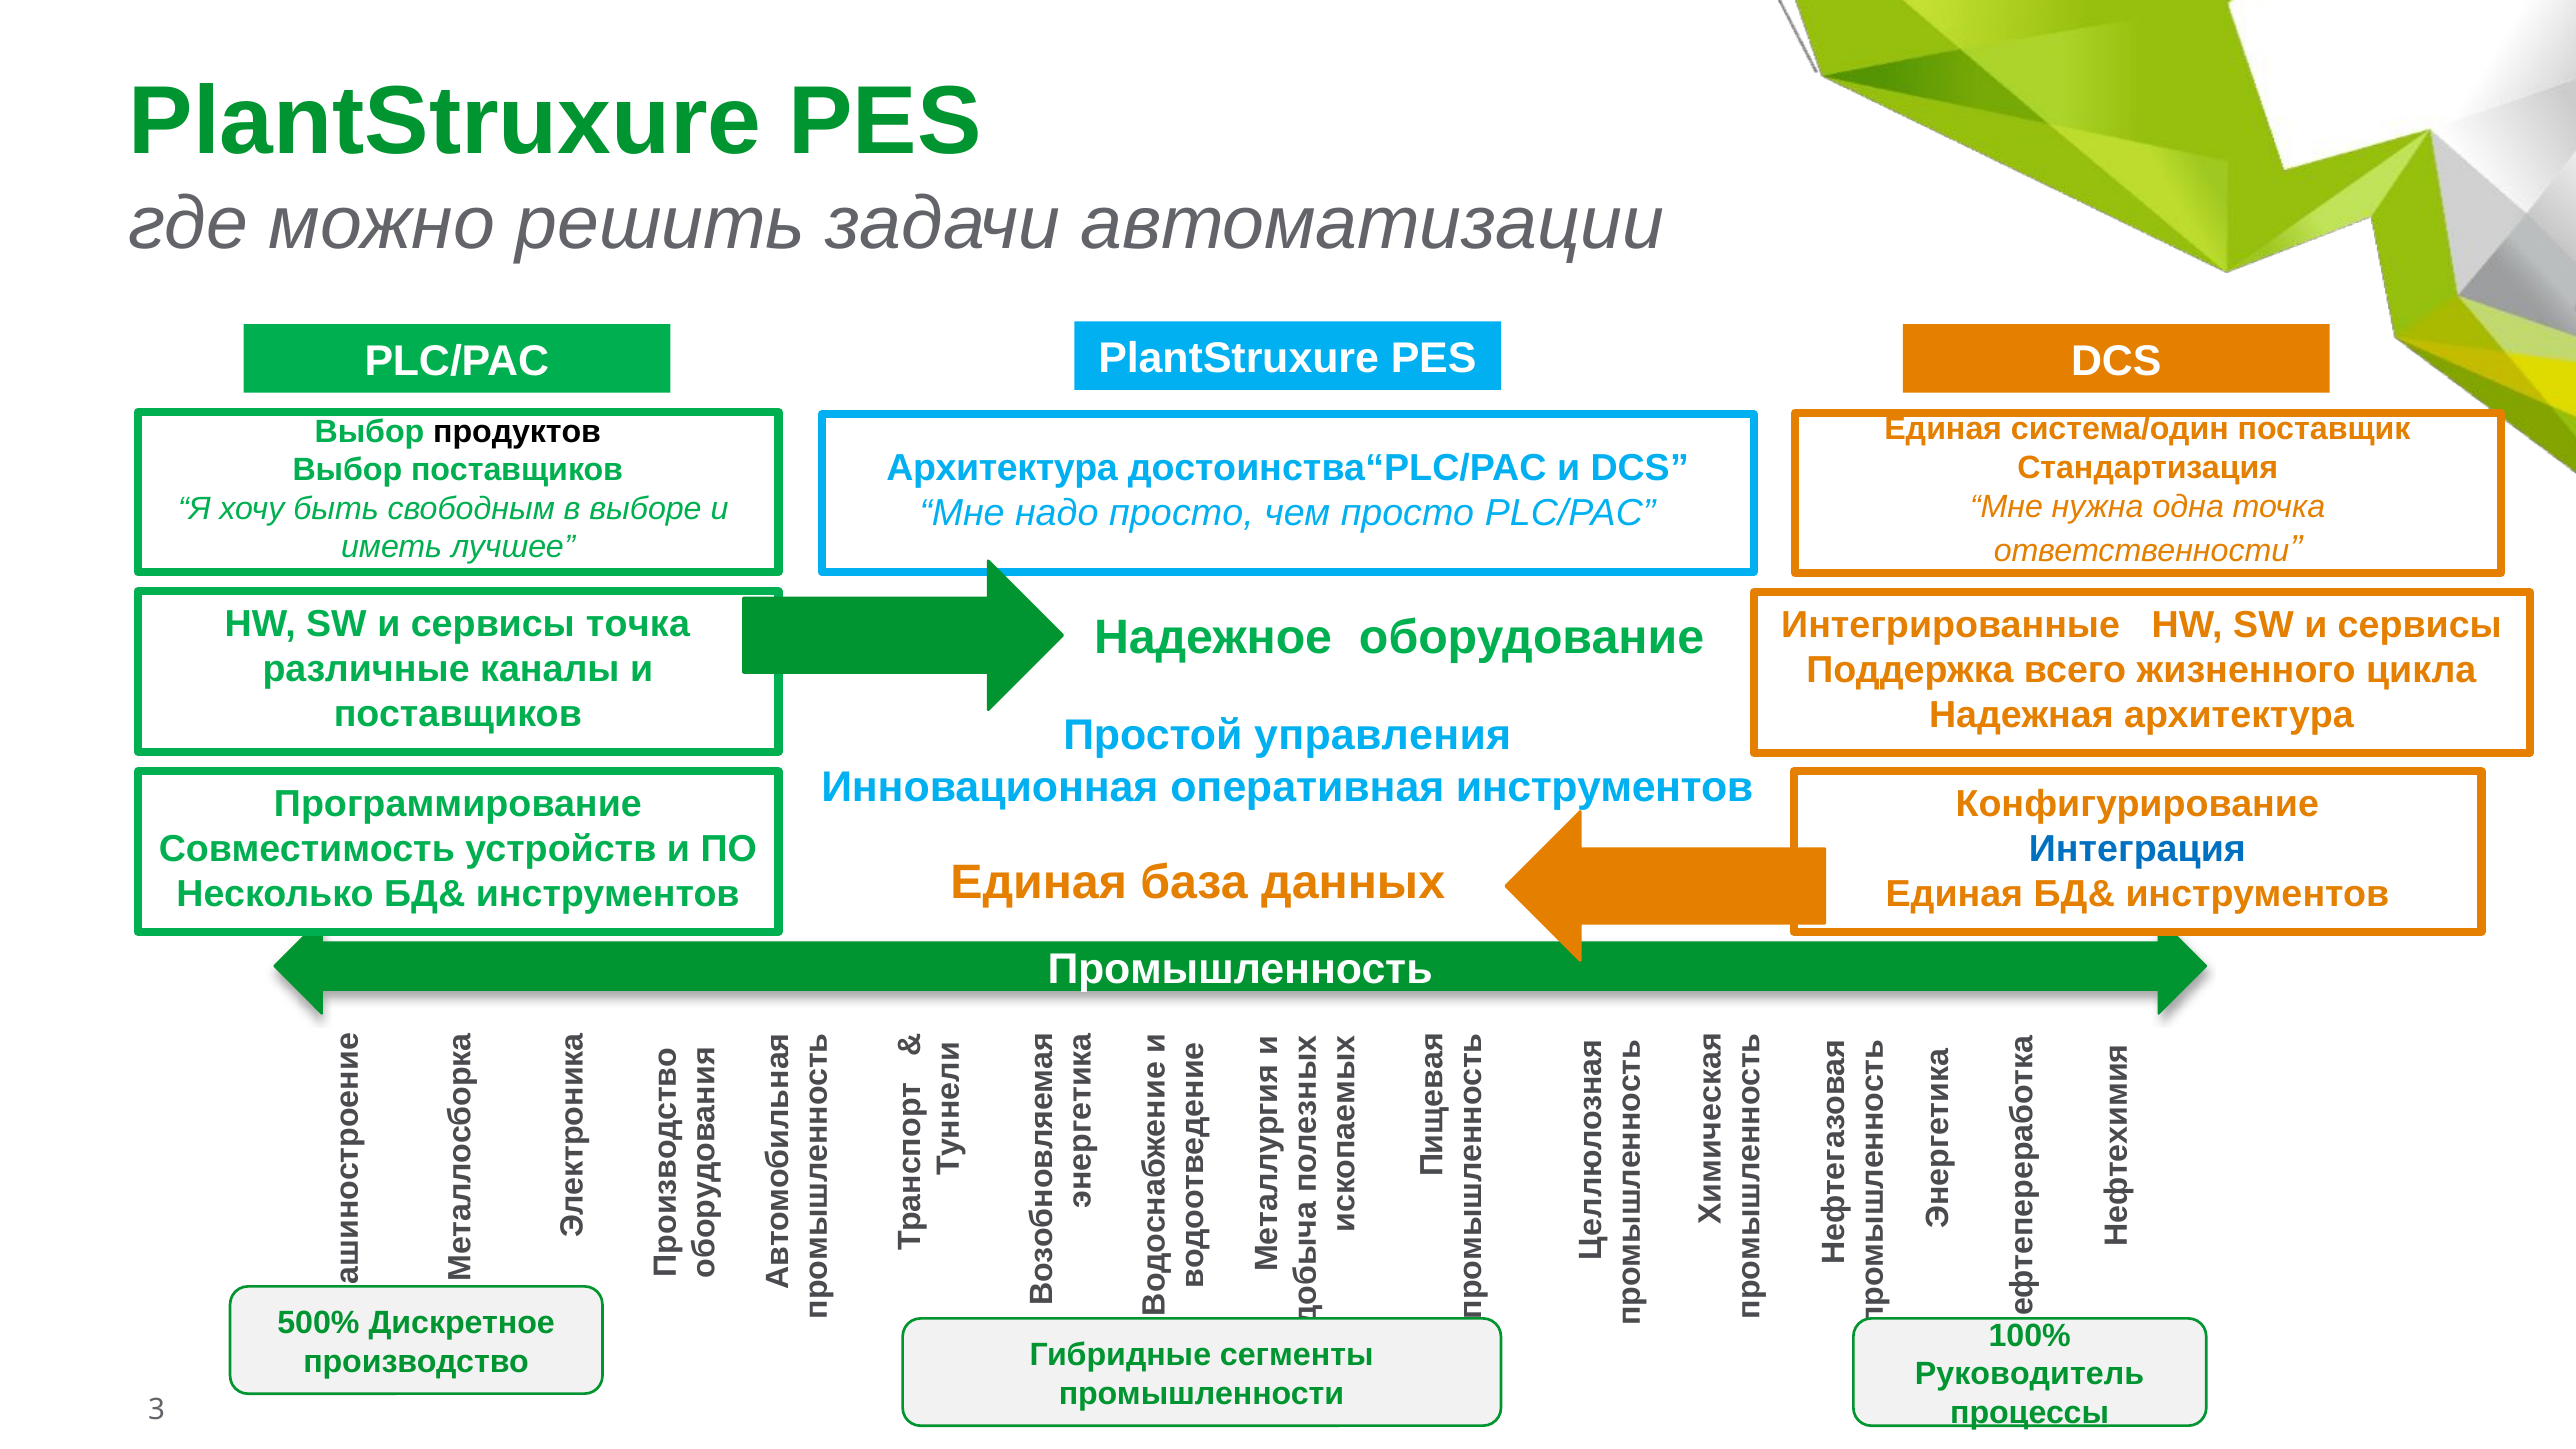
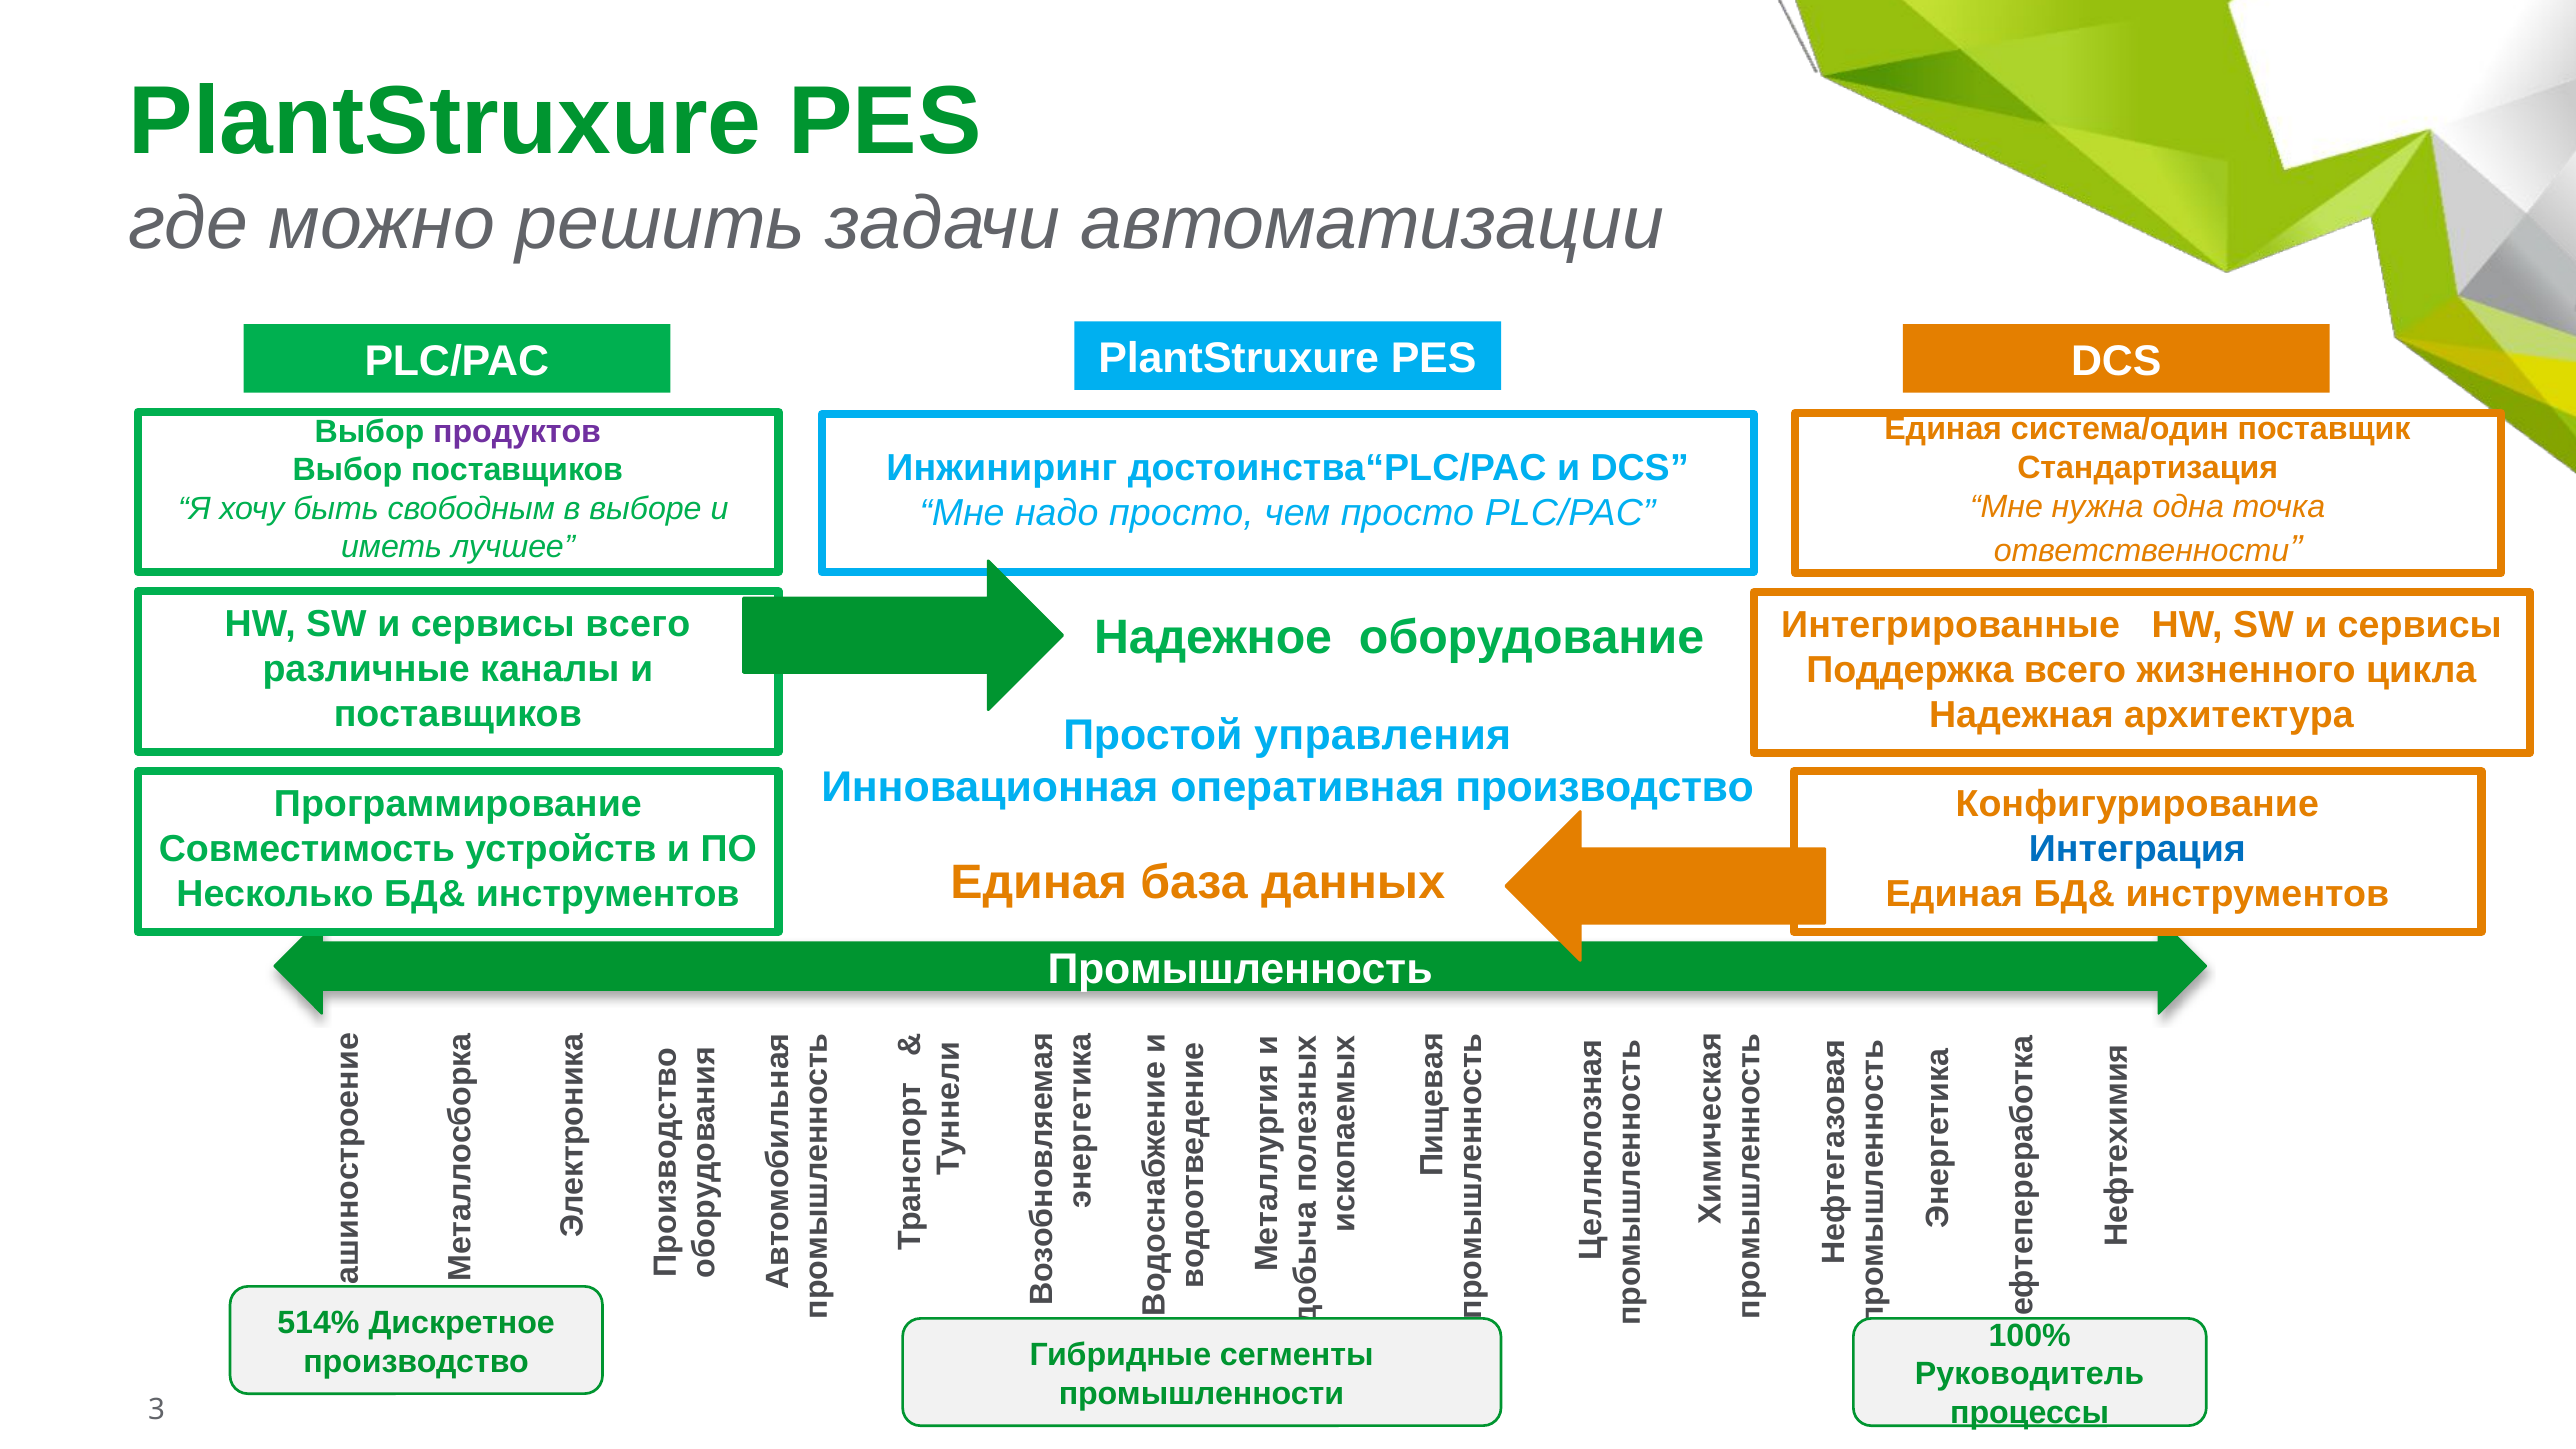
продуктов colour: black -> purple
Архитектура at (1002, 469): Архитектура -> Инжиниринг
сервисы точка: точка -> всего
оперативная инструментов: инструментов -> производство
500%: 500% -> 514%
